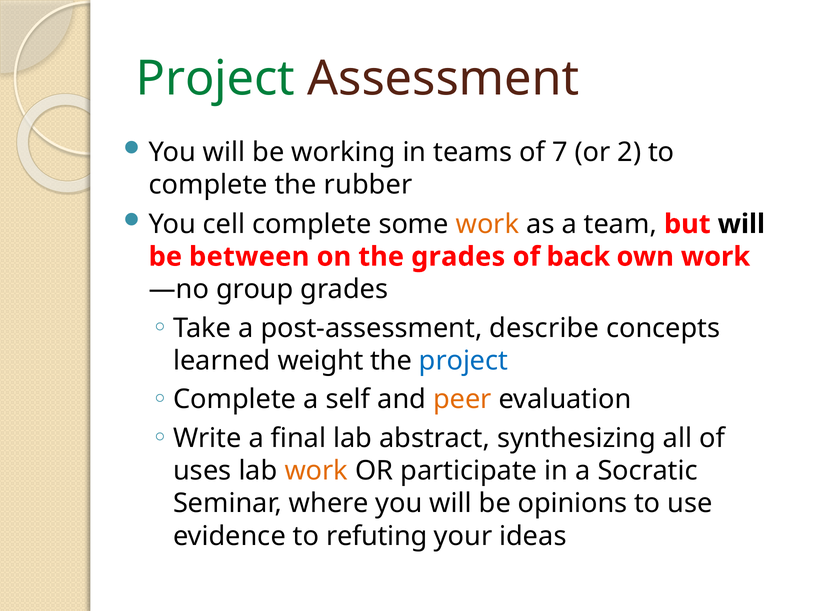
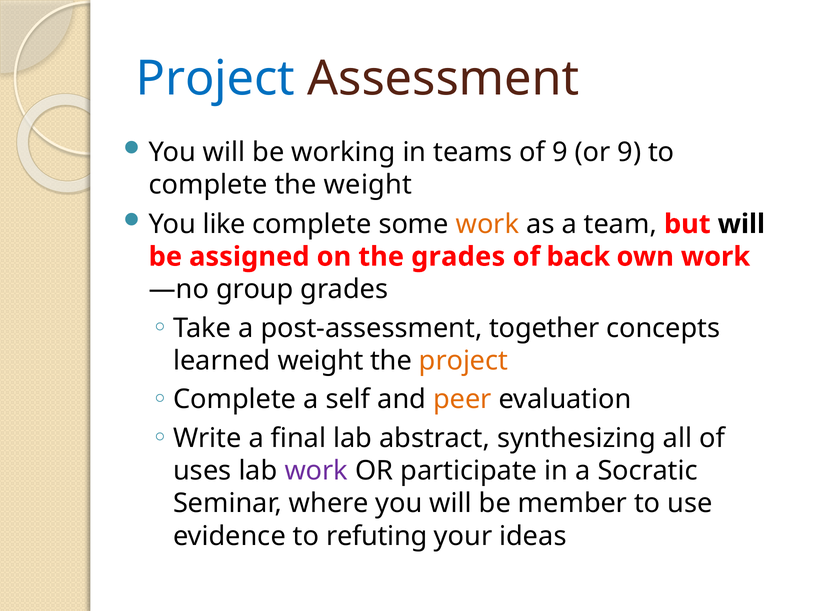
Project at (215, 79) colour: green -> blue
of 7: 7 -> 9
or 2: 2 -> 9
the rubber: rubber -> weight
cell: cell -> like
between: between -> assigned
describe: describe -> together
project at (463, 361) colour: blue -> orange
work at (316, 471) colour: orange -> purple
opinions: opinions -> member
